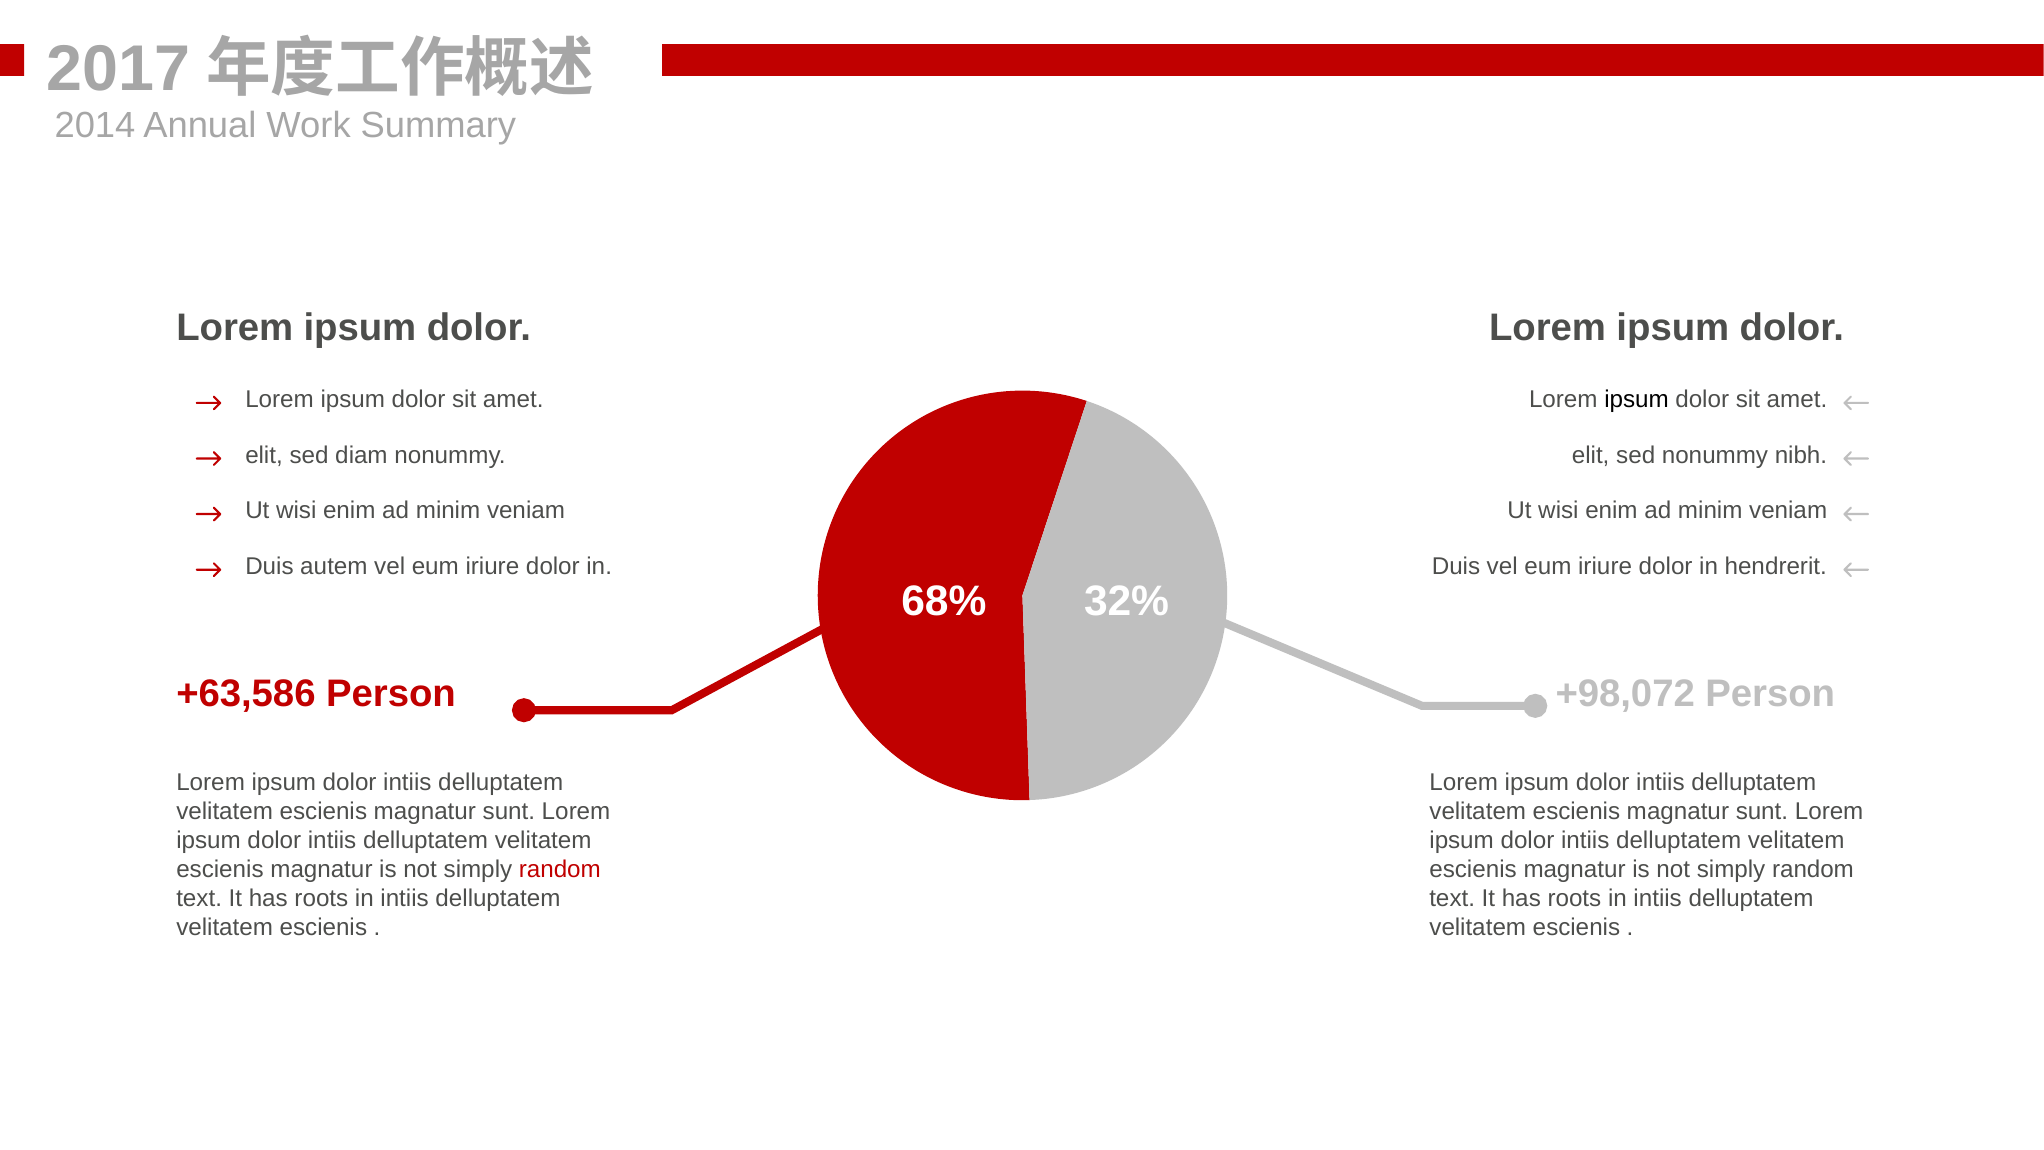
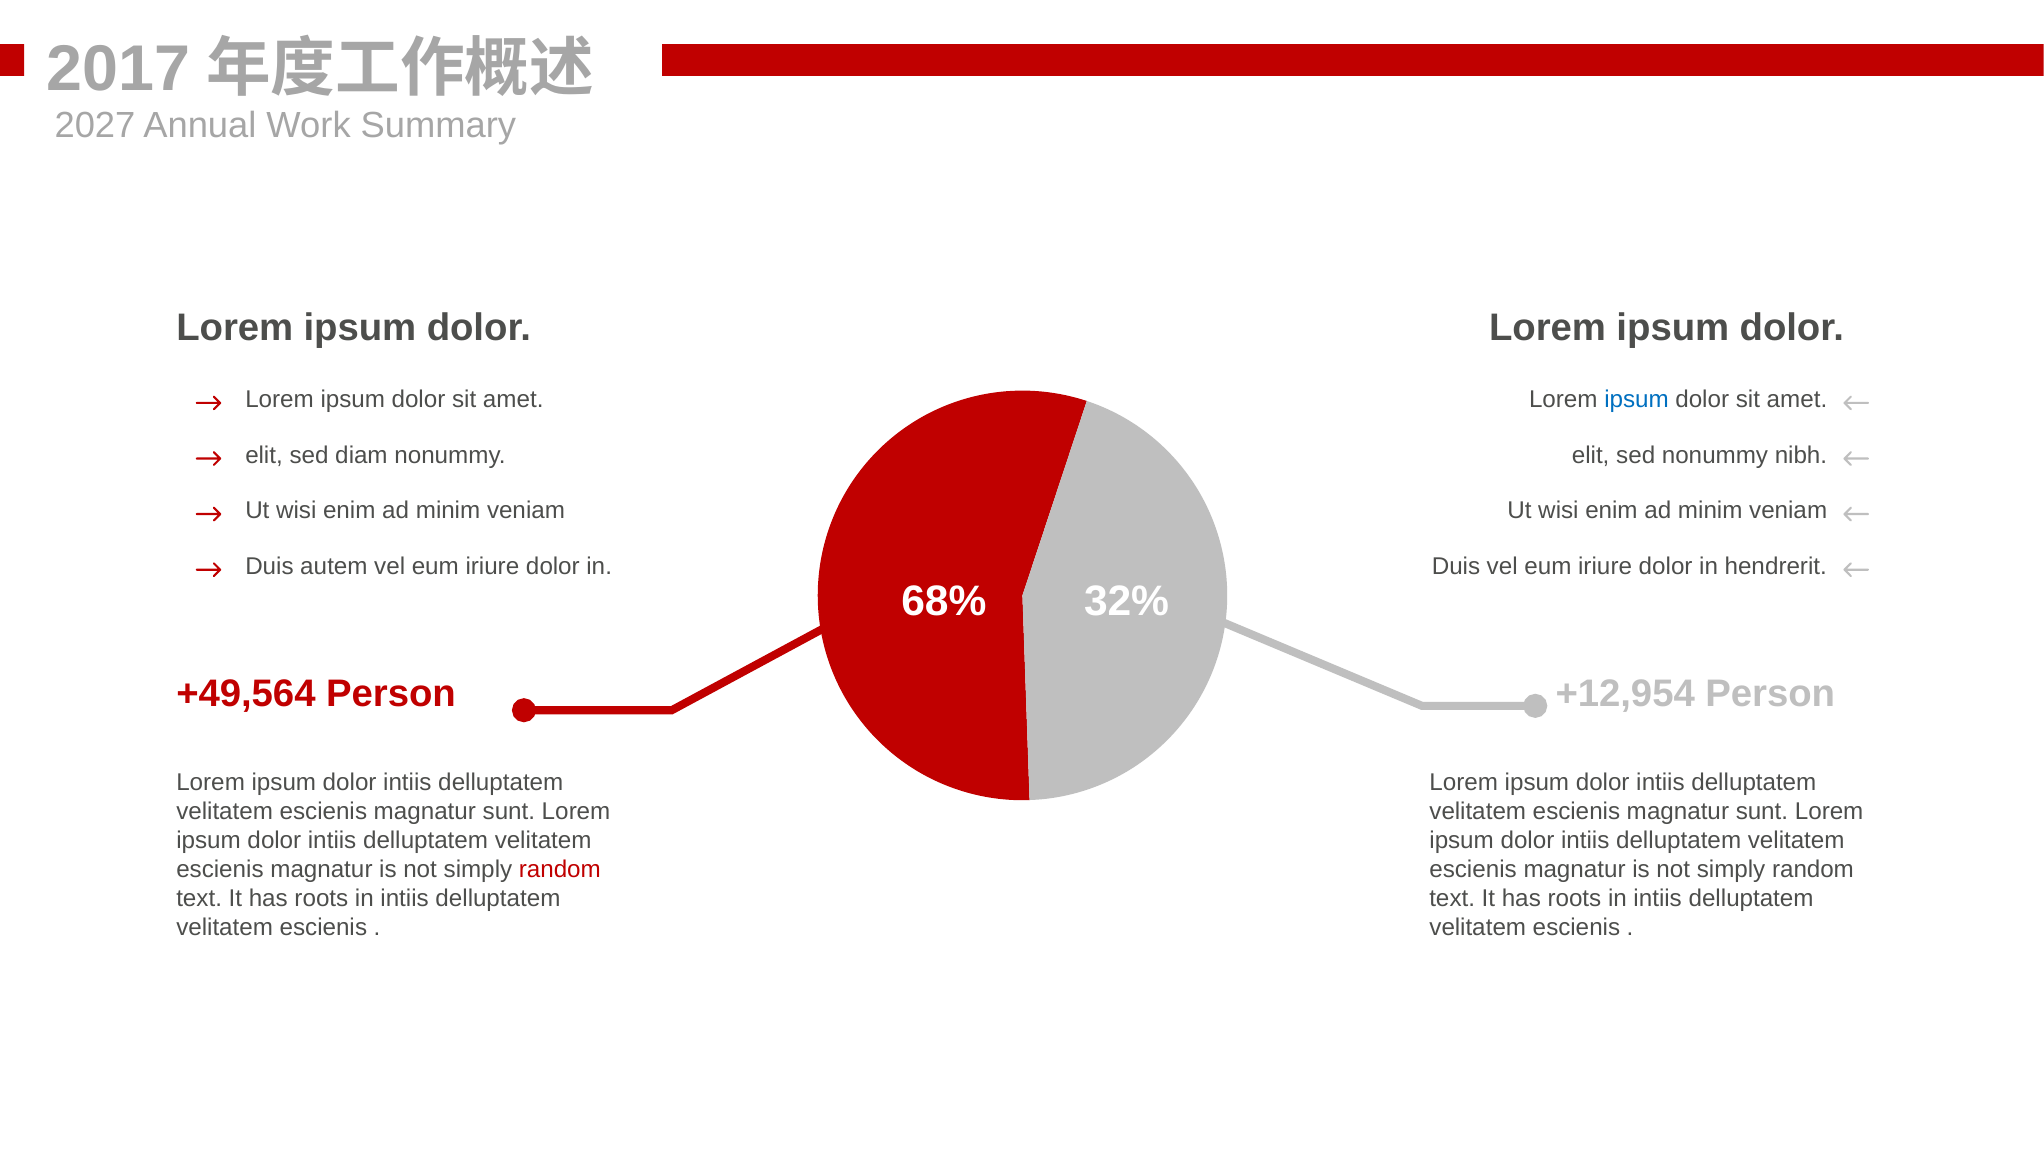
2014: 2014 -> 2027
ipsum at (1636, 399) colour: black -> blue
+63,586: +63,586 -> +49,564
+98,072: +98,072 -> +12,954
